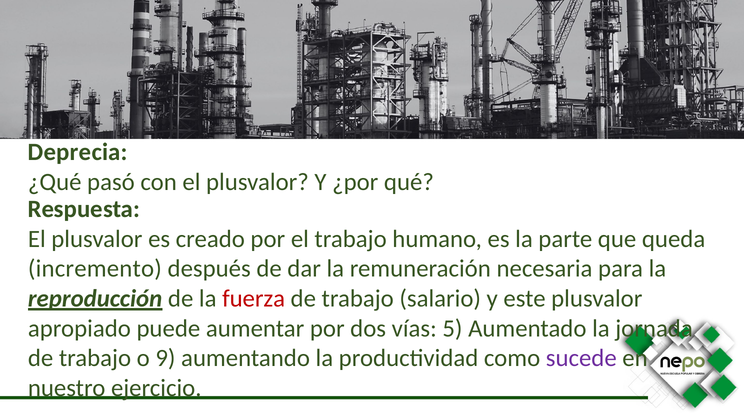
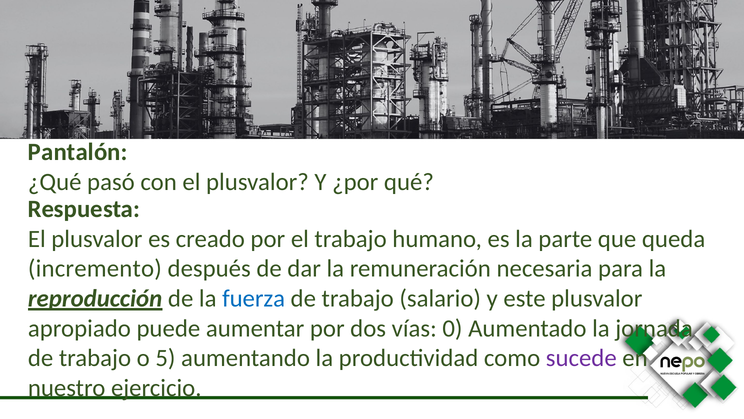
Deprecia: Deprecia -> Pantalón
fuerza colour: red -> blue
5: 5 -> 0
9: 9 -> 5
